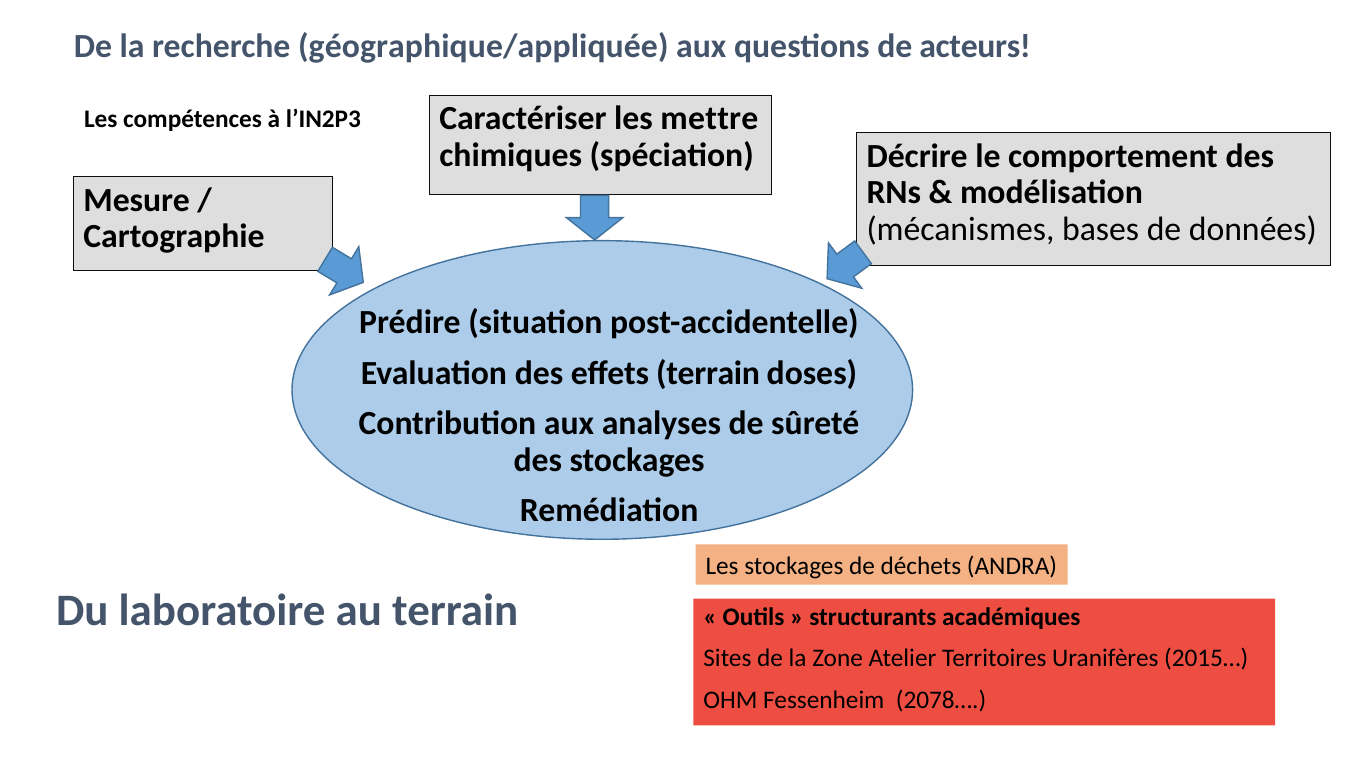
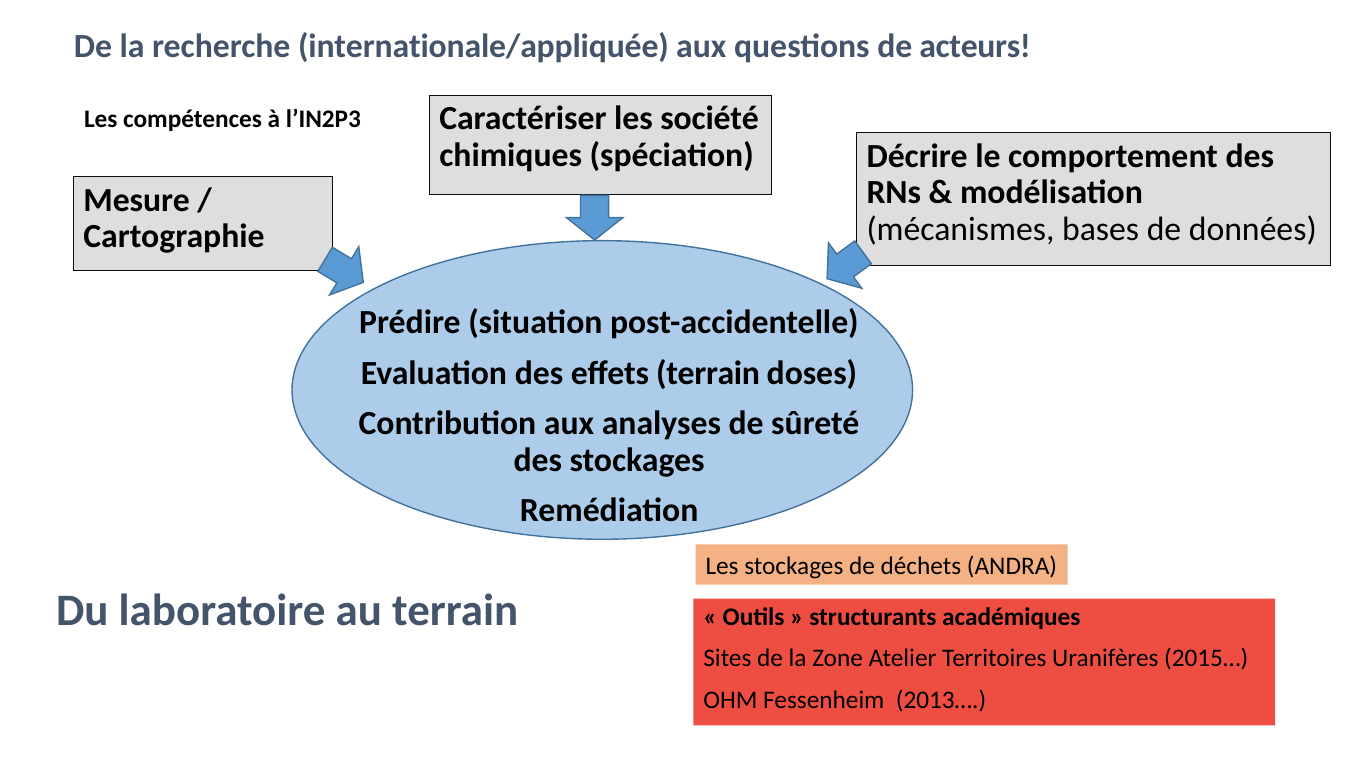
géographique/appliquée: géographique/appliquée -> internationale/appliquée
mettre: mettre -> société
2078…: 2078… -> 2013…
